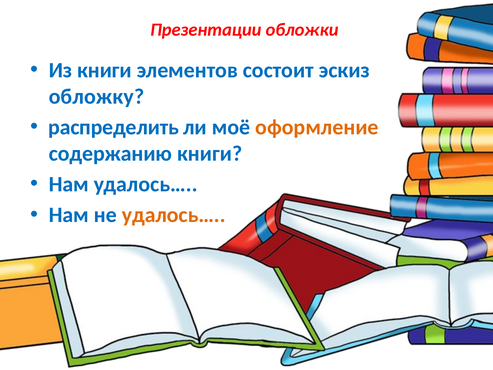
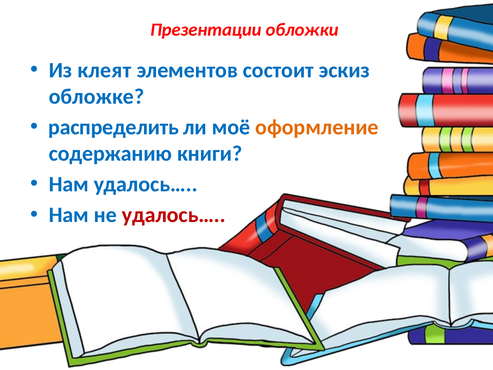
Из книги: книги -> клеят
обложку: обложку -> обложке
удалось… at (174, 215) colour: orange -> red
